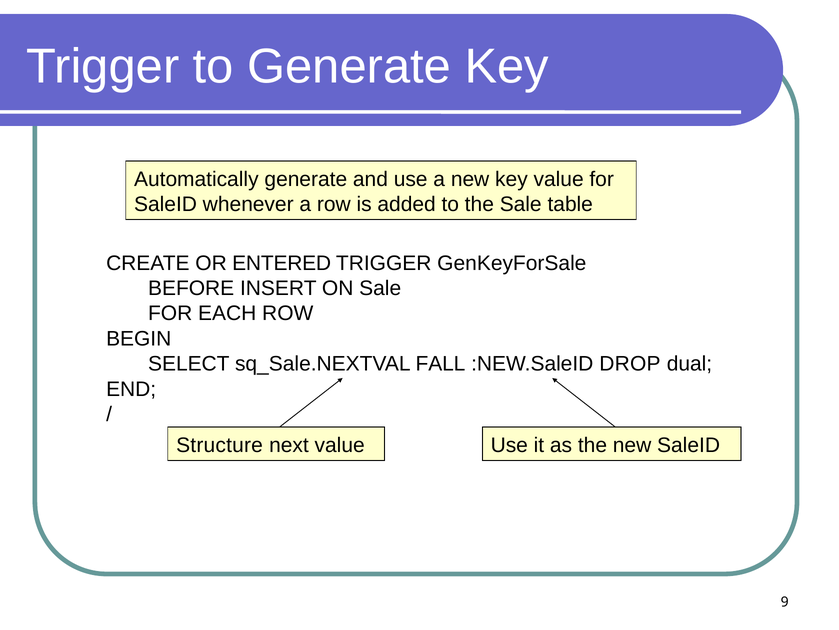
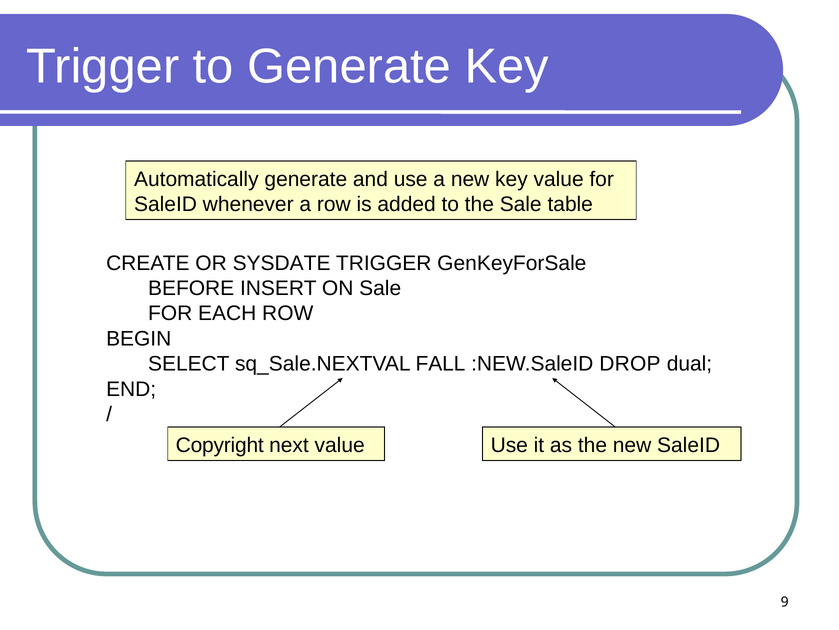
ENTERED: ENTERED -> SYSDATE
Structure: Structure -> Copyright
